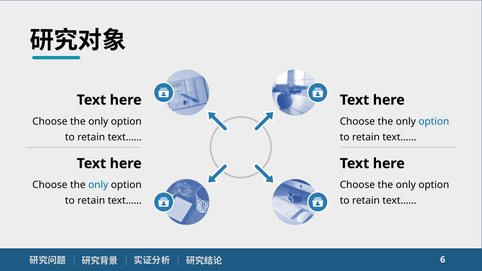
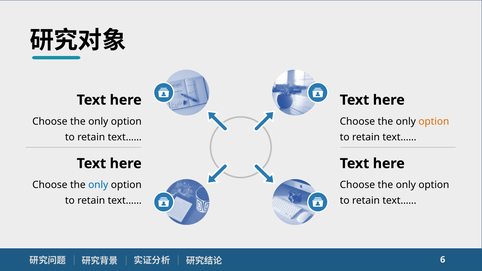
option at (434, 121) colour: blue -> orange
